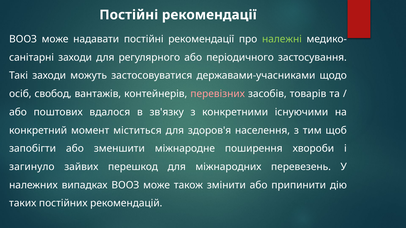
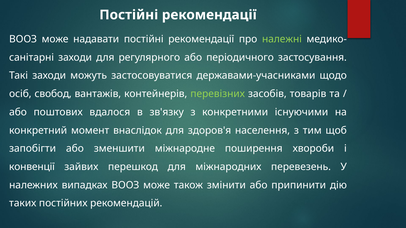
перевізних colour: pink -> light green
міститься: міститься -> внаслідок
загинуло: загинуло -> конвенції
